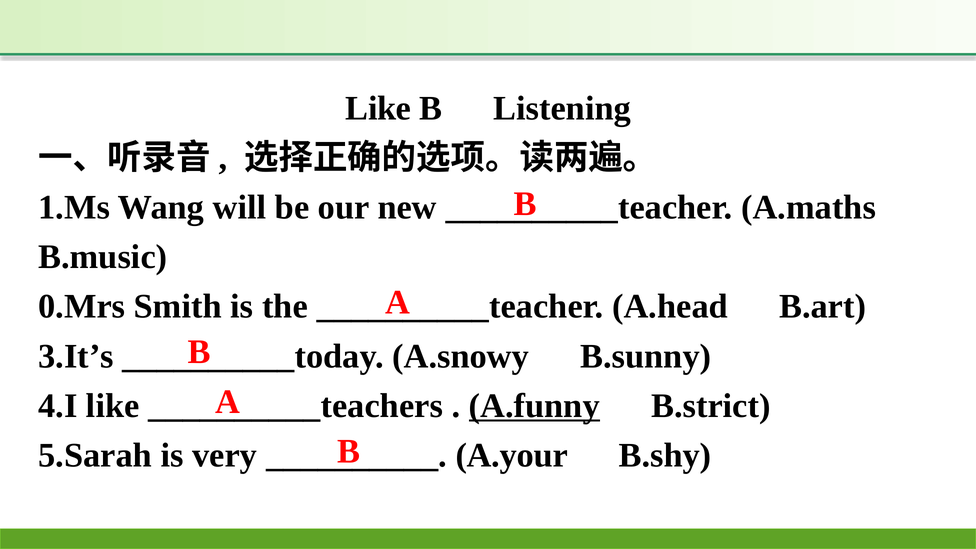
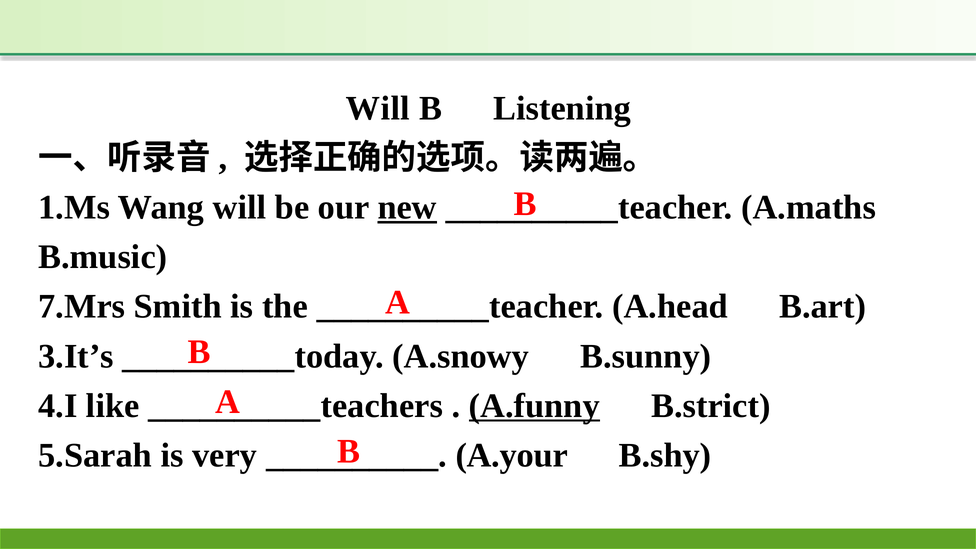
Like at (378, 108): Like -> Will
new underline: none -> present
0.Mrs: 0.Mrs -> 7.Mrs
